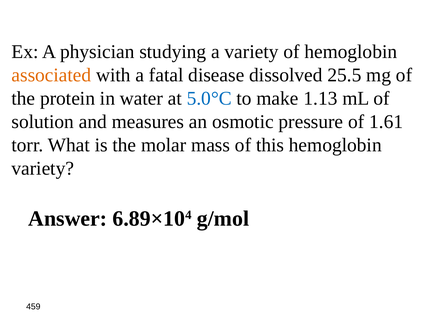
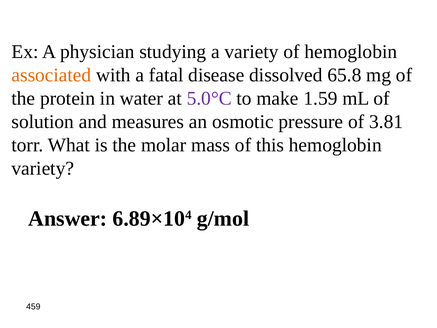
25.5: 25.5 -> 65.8
5.0°C colour: blue -> purple
1.13: 1.13 -> 1.59
1.61: 1.61 -> 3.81
